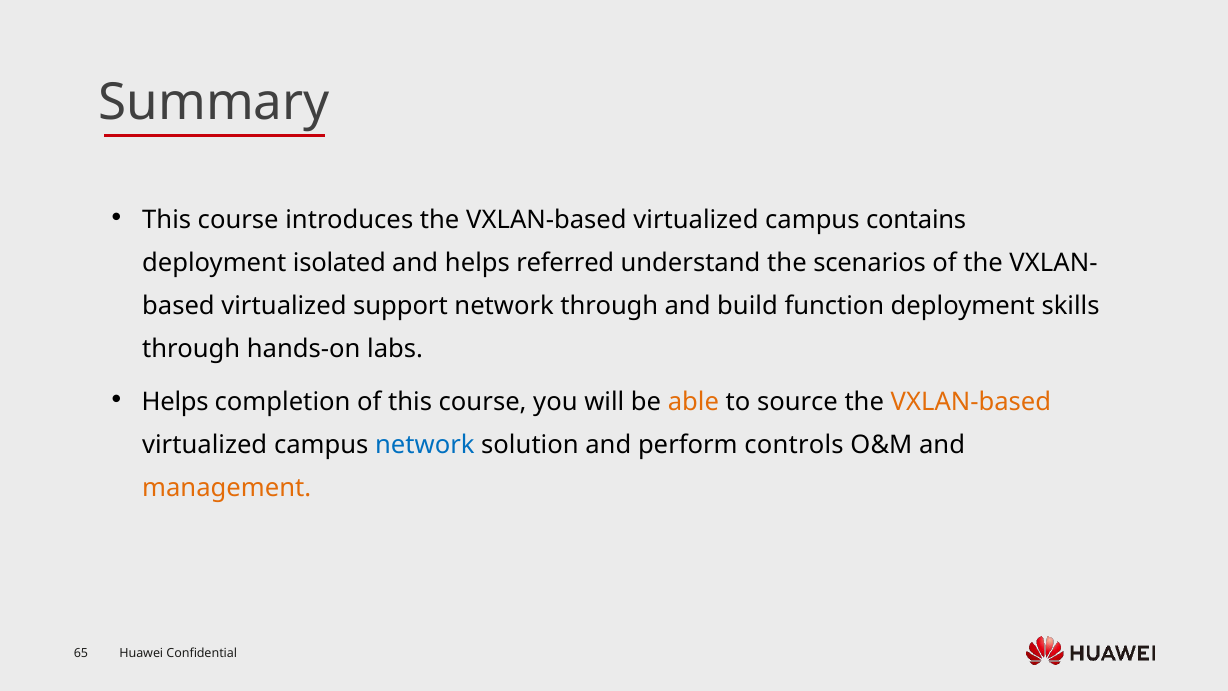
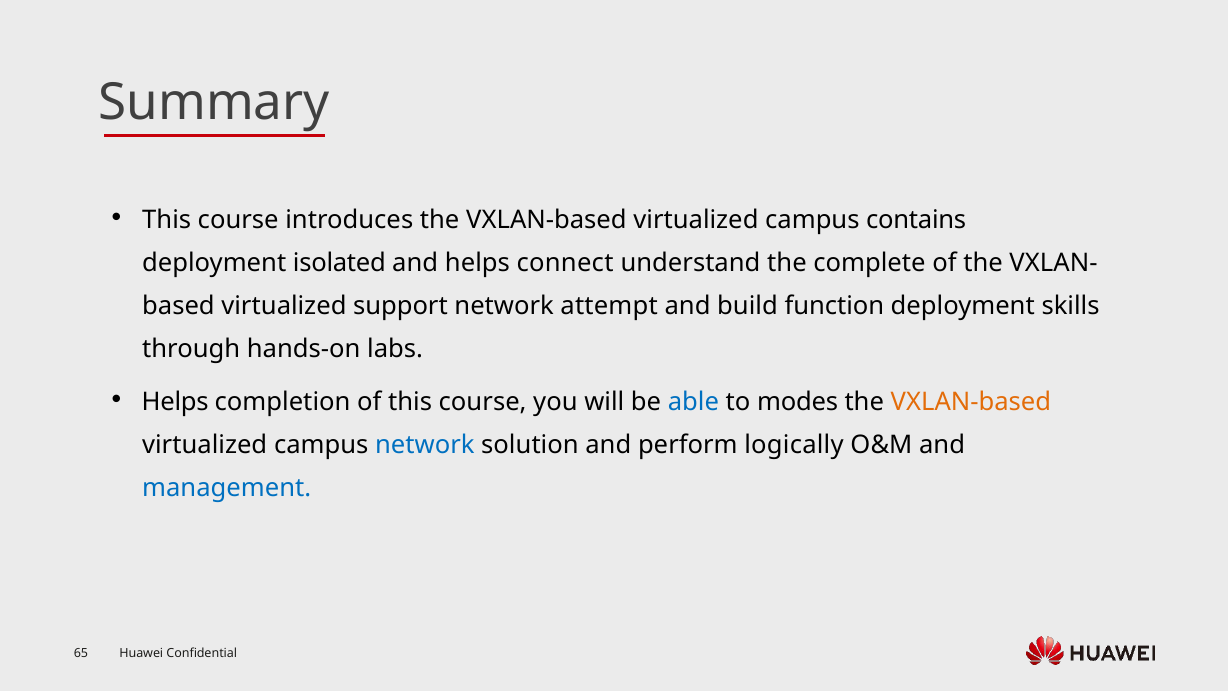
referred: referred -> connect
scenarios: scenarios -> complete
network through: through -> attempt
able colour: orange -> blue
source: source -> modes
controls: controls -> logically
management colour: orange -> blue
